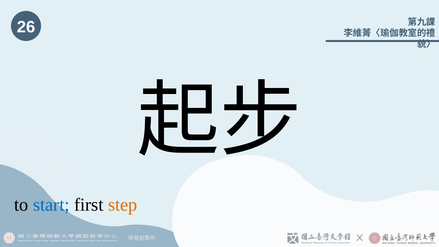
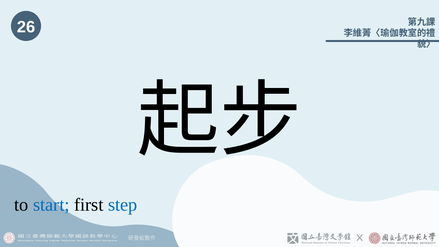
step colour: orange -> blue
